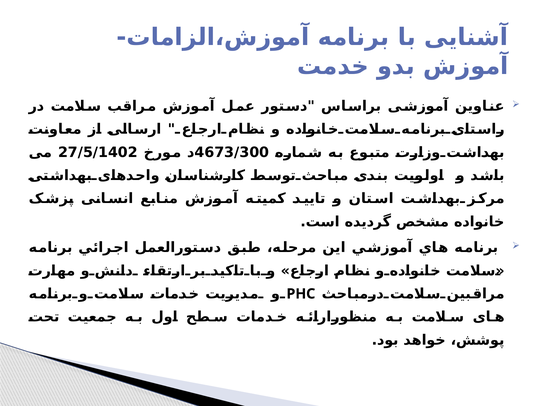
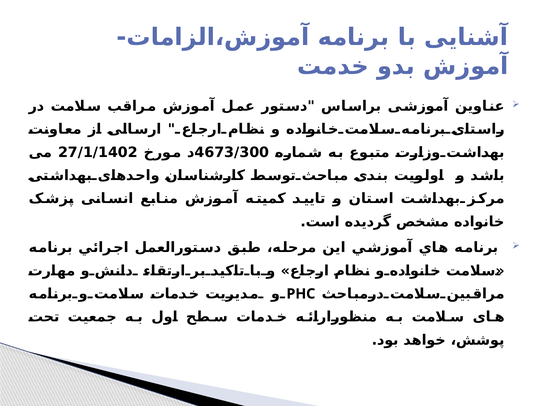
27/5/1402: 27/5/1402 -> 27/1/1402
